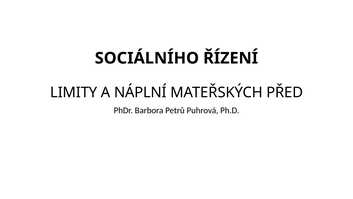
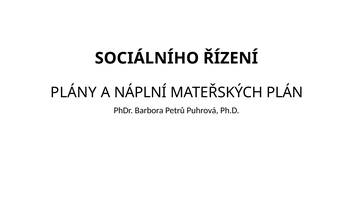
LIMITY: LIMITY -> PLÁNY
PŘED: PŘED -> PLÁN
